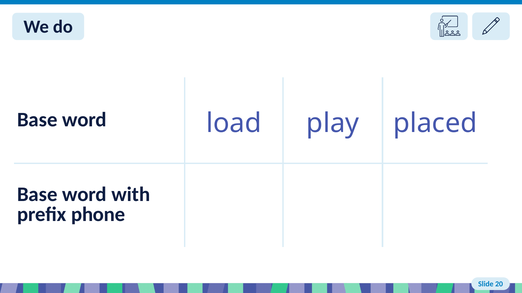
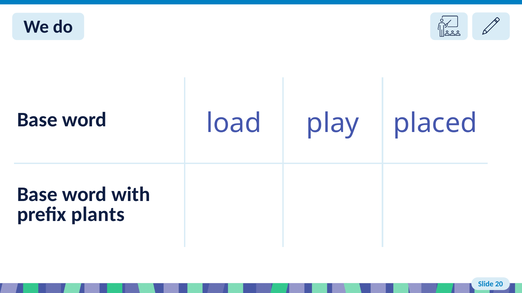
phone: phone -> plants
